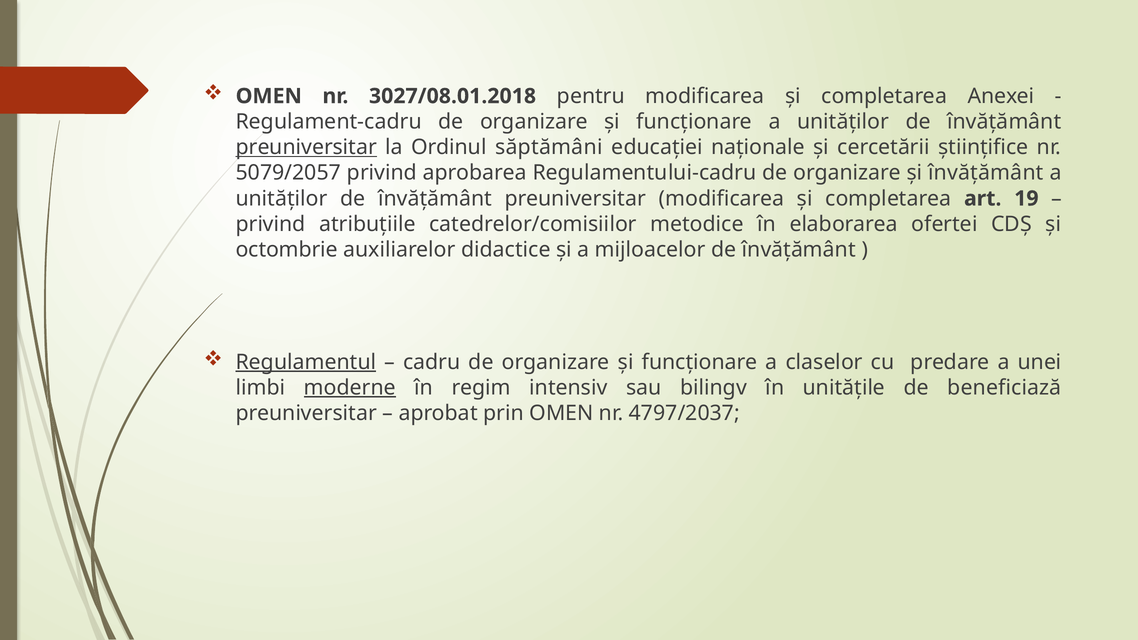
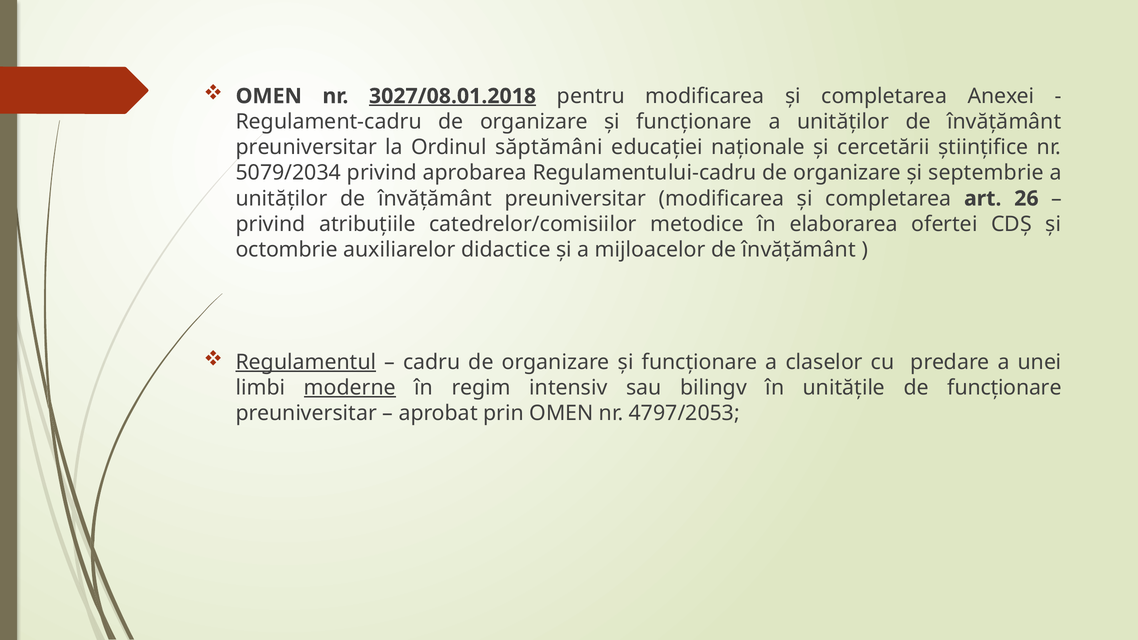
3027/08.01.2018 underline: none -> present
preuniversitar at (306, 147) underline: present -> none
5079/2057: 5079/2057 -> 5079/2034
și învățământ: învățământ -> septembrie
19: 19 -> 26
de beneficiază: beneficiază -> funcționare
4797/2037: 4797/2037 -> 4797/2053
